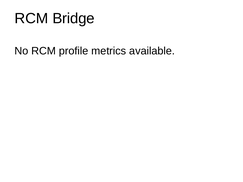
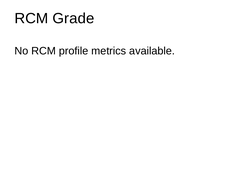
Bridge: Bridge -> Grade
